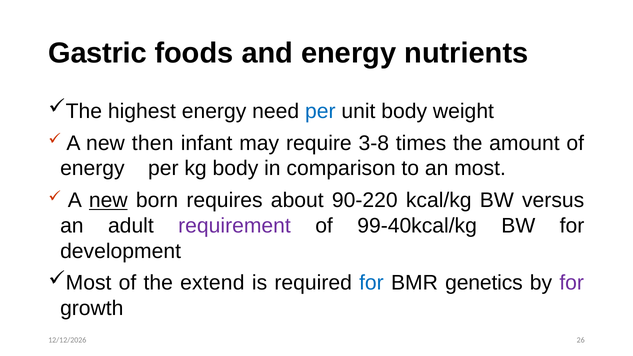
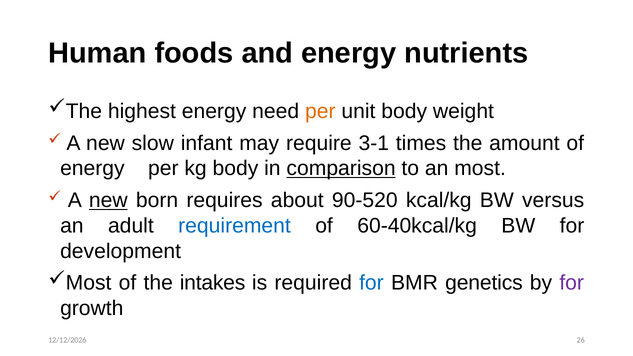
Gastric: Gastric -> Human
per at (320, 111) colour: blue -> orange
then: then -> slow
3-8: 3-8 -> 3-1
comparison underline: none -> present
90-220: 90-220 -> 90-520
requirement colour: purple -> blue
99-40kcal/kg: 99-40kcal/kg -> 60-40kcal/kg
extend: extend -> intakes
